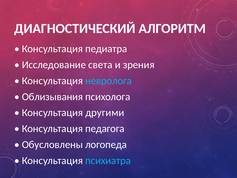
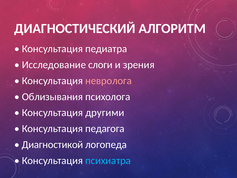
света: света -> слоги
невролога colour: light blue -> pink
Обусловлены: Обусловлены -> Диагностикой
